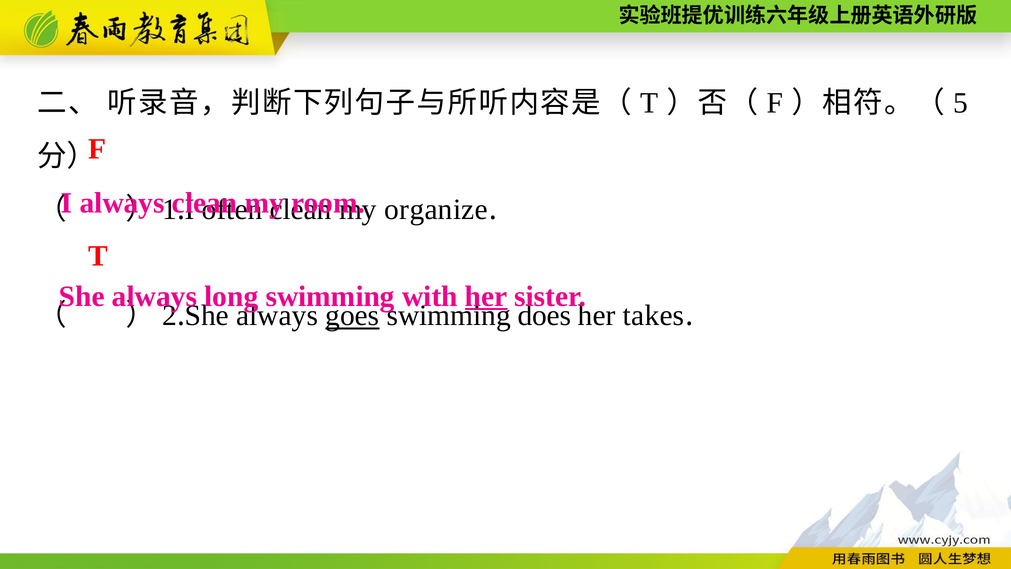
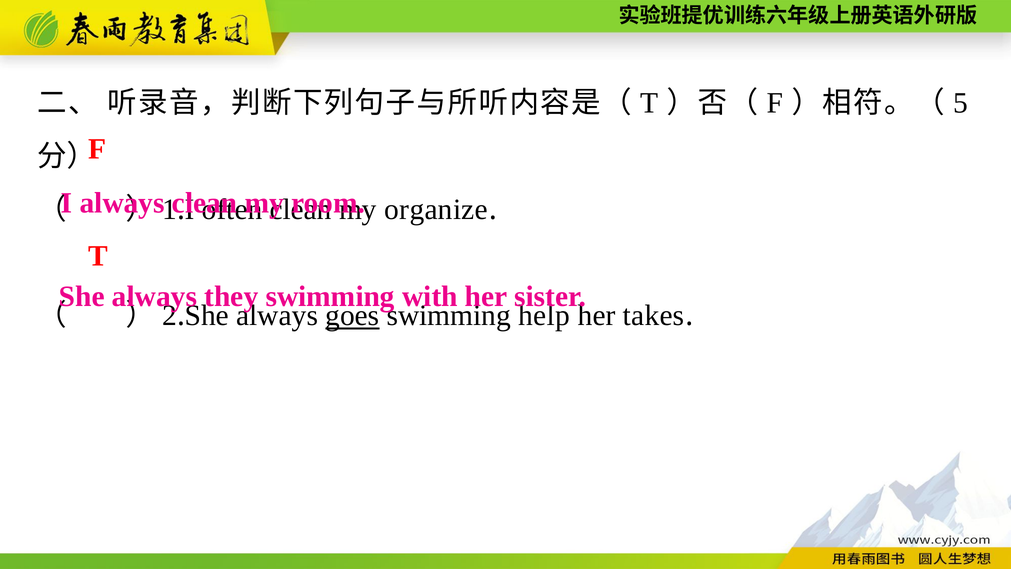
long: long -> they
her at (486, 296) underline: present -> none
does: does -> help
